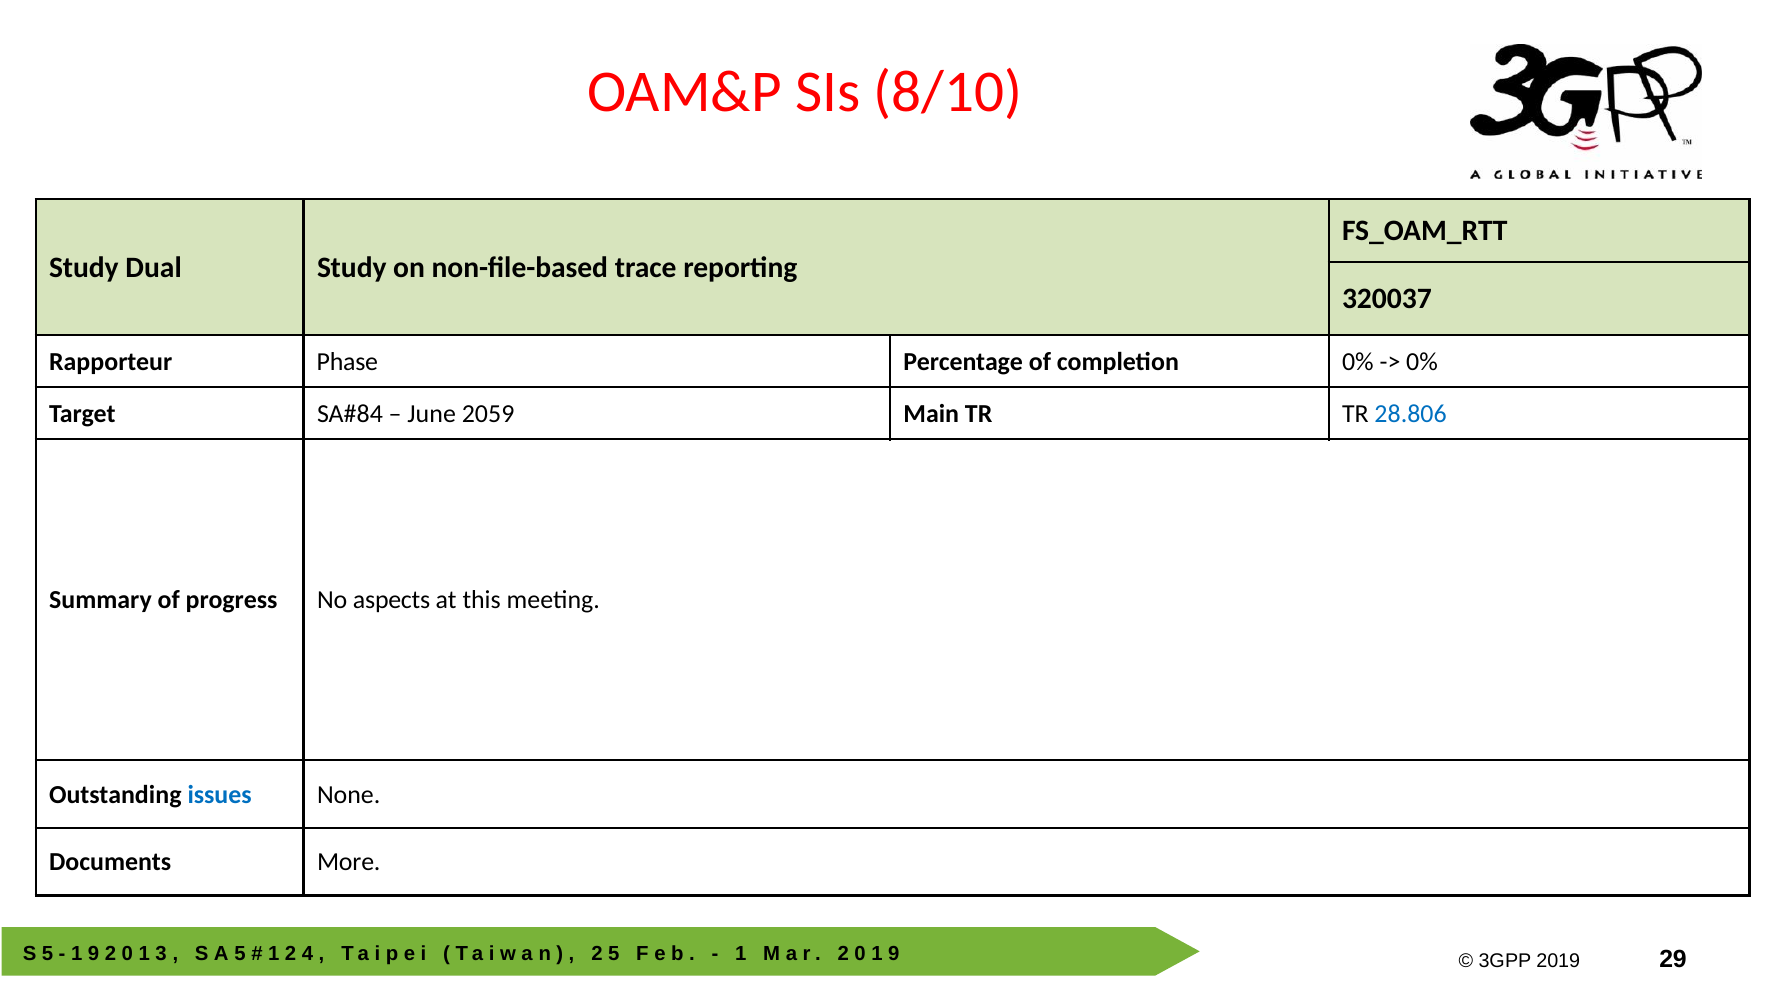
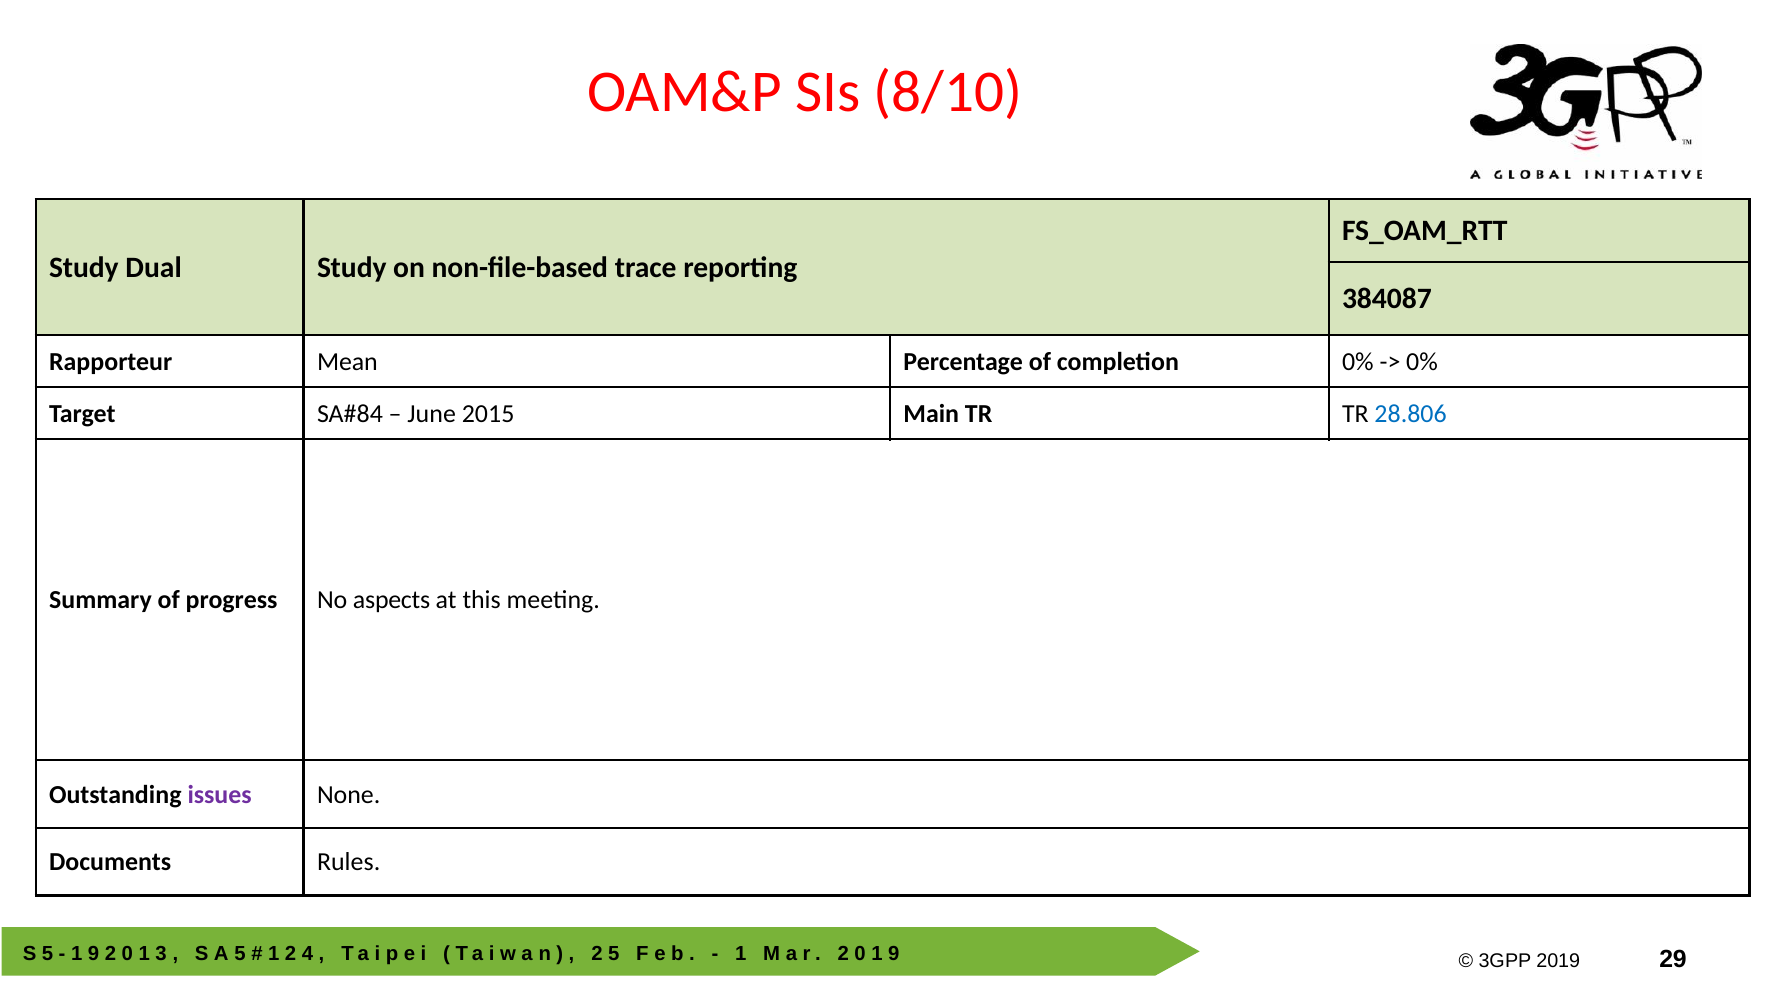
320037: 320037 -> 384087
Phase: Phase -> Mean
2059: 2059 -> 2015
issues colour: blue -> purple
More: More -> Rules
